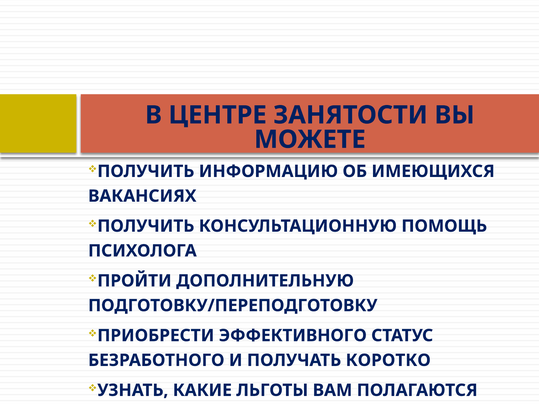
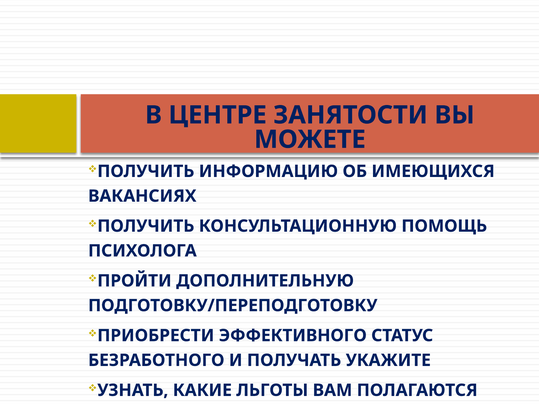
КОРОТКО: КОРОТКО -> УКАЖИТЕ
